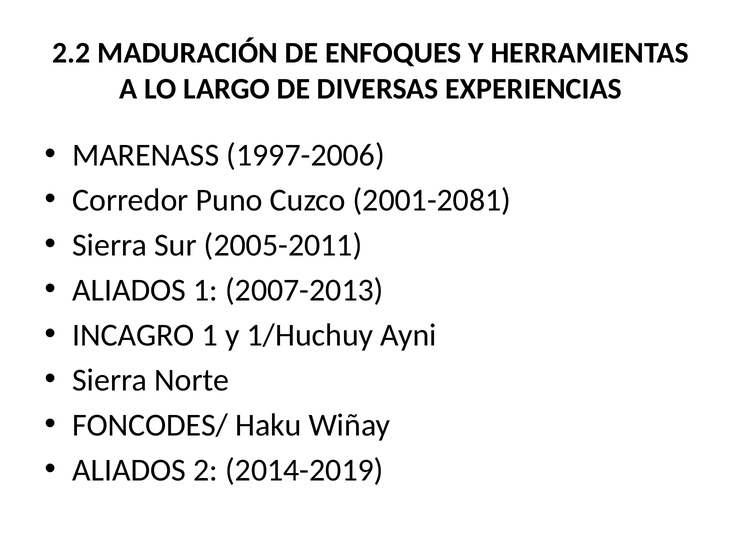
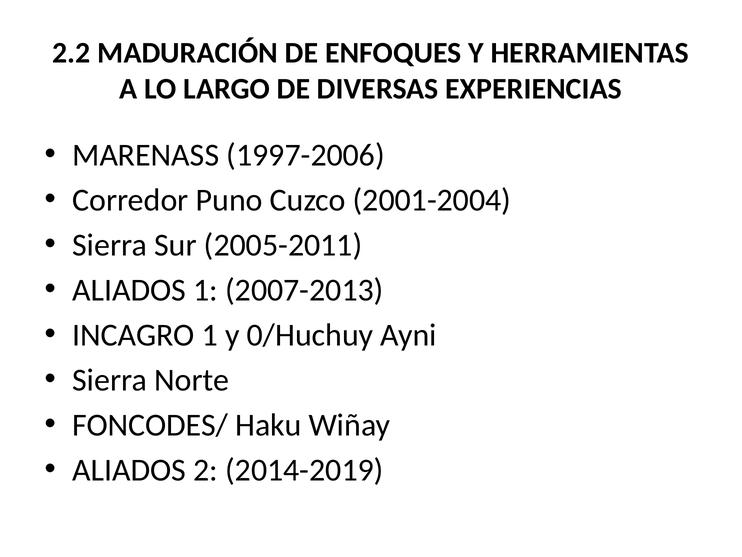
2001-2081: 2001-2081 -> 2001-2004
1/Huchuy: 1/Huchuy -> 0/Huchuy
